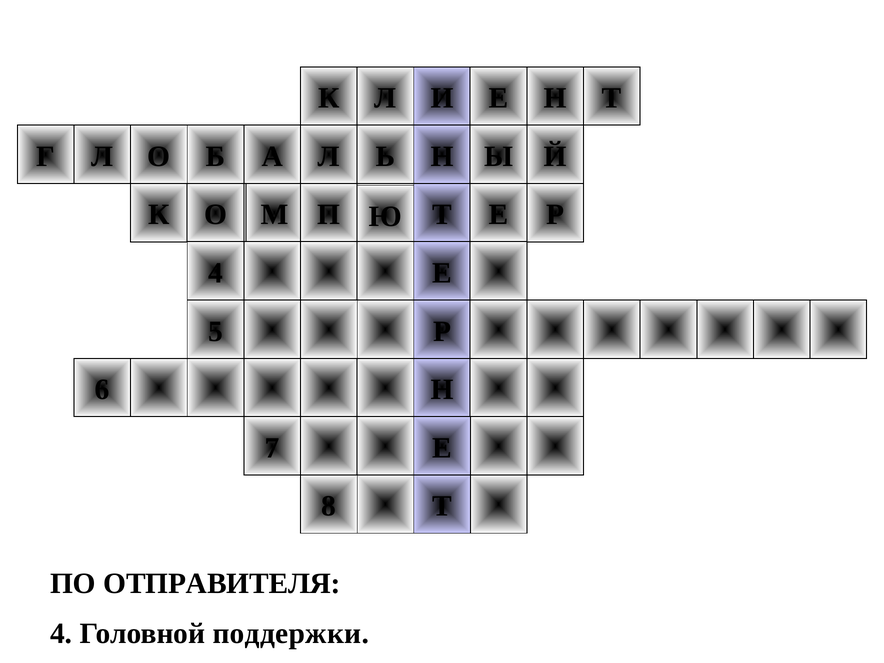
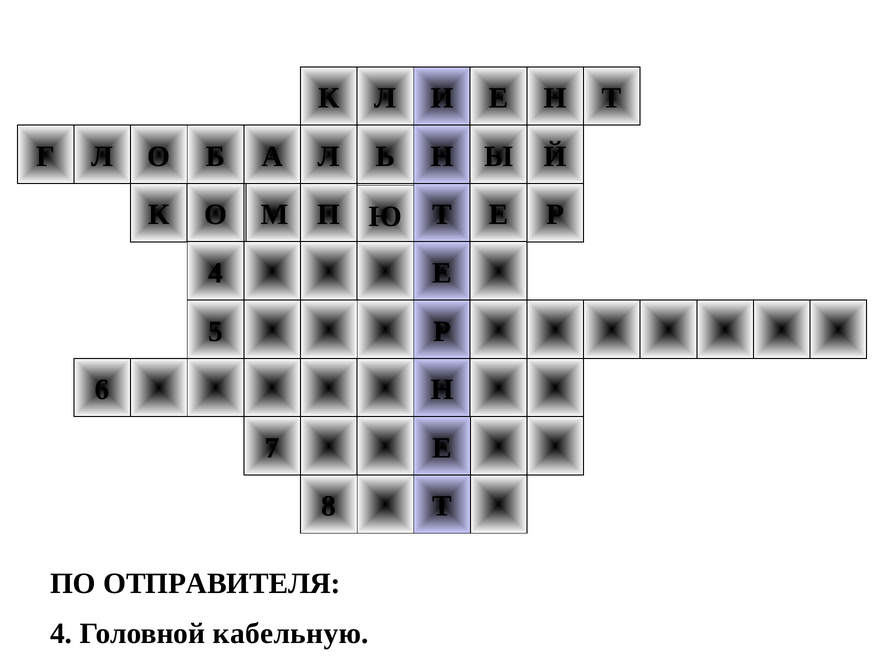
поддержки: поддержки -> кабельную
